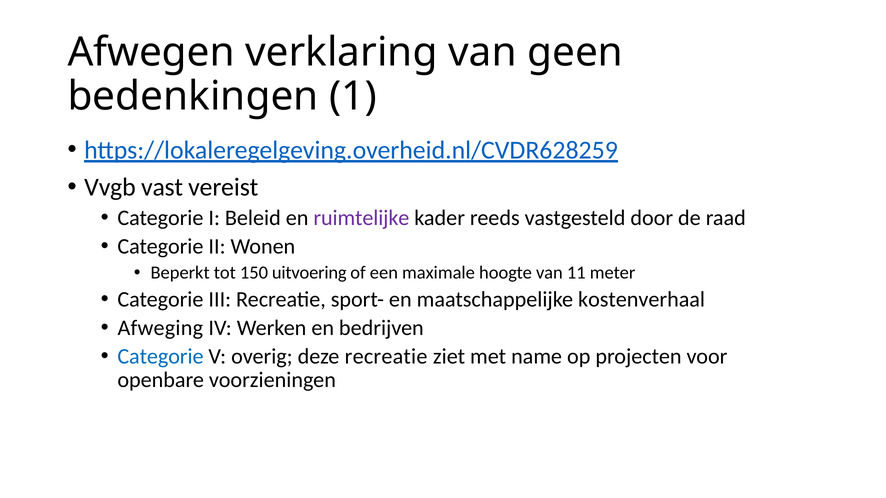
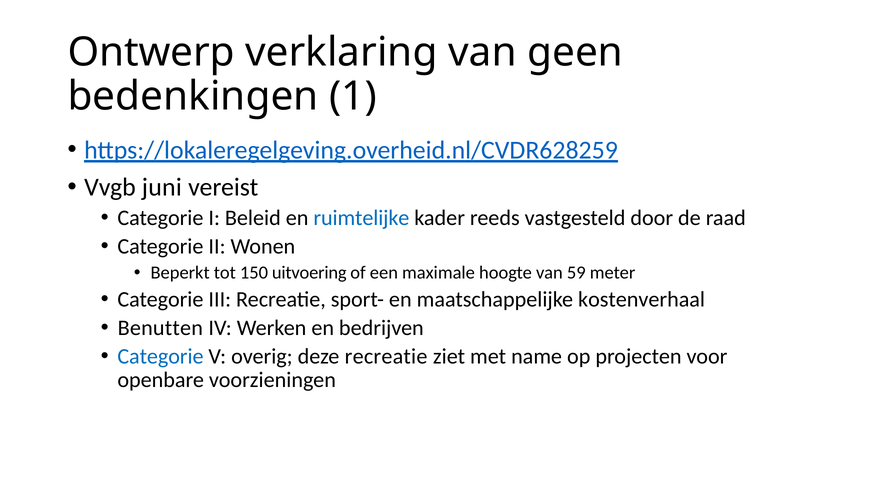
Afwegen: Afwegen -> Ontwerp
vast: vast -> juni
ruimtelijke colour: purple -> blue
11: 11 -> 59
Afweging: Afweging -> Benutten
